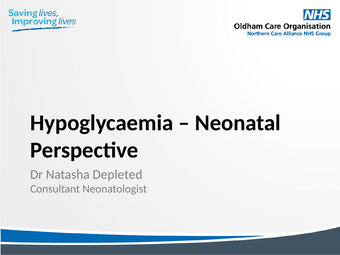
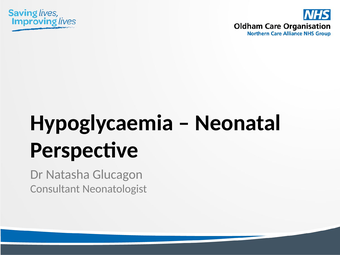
Depleted: Depleted -> Glucagon
